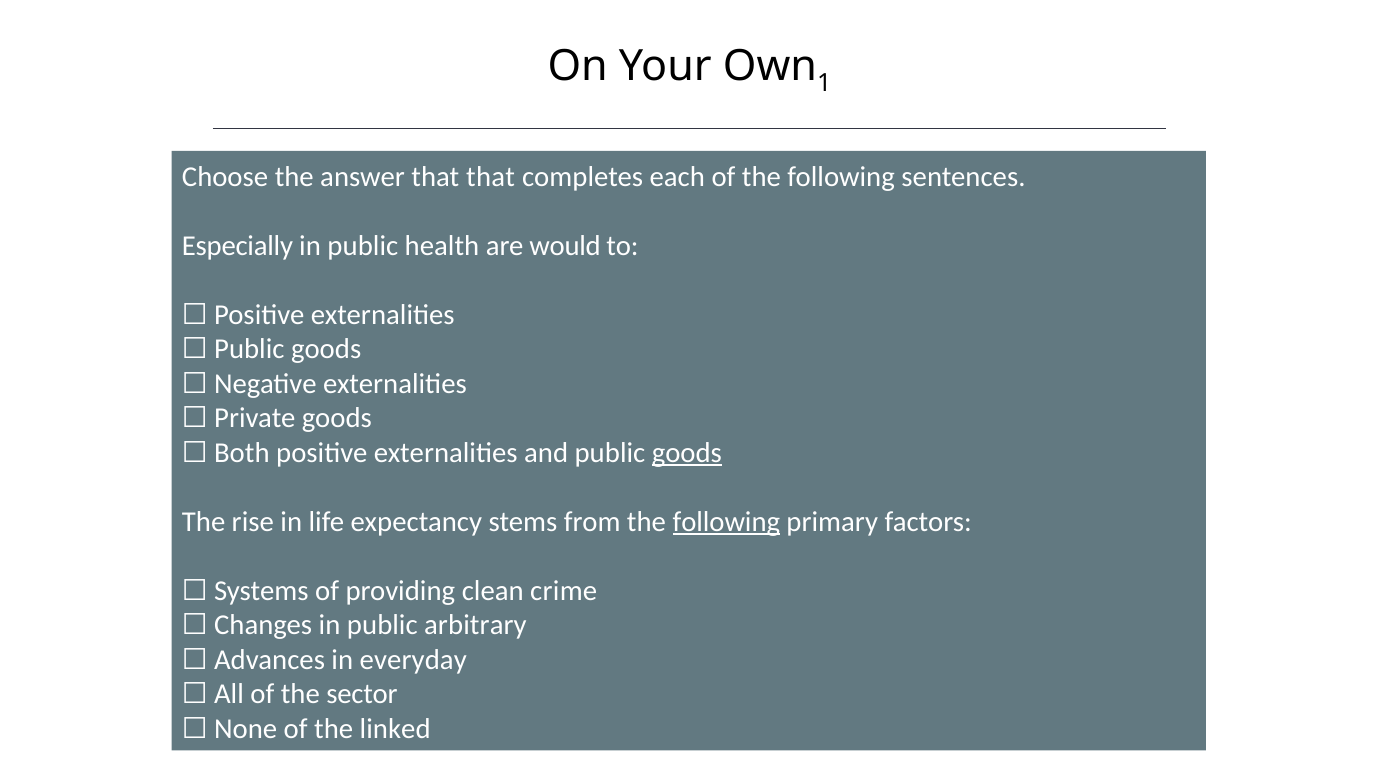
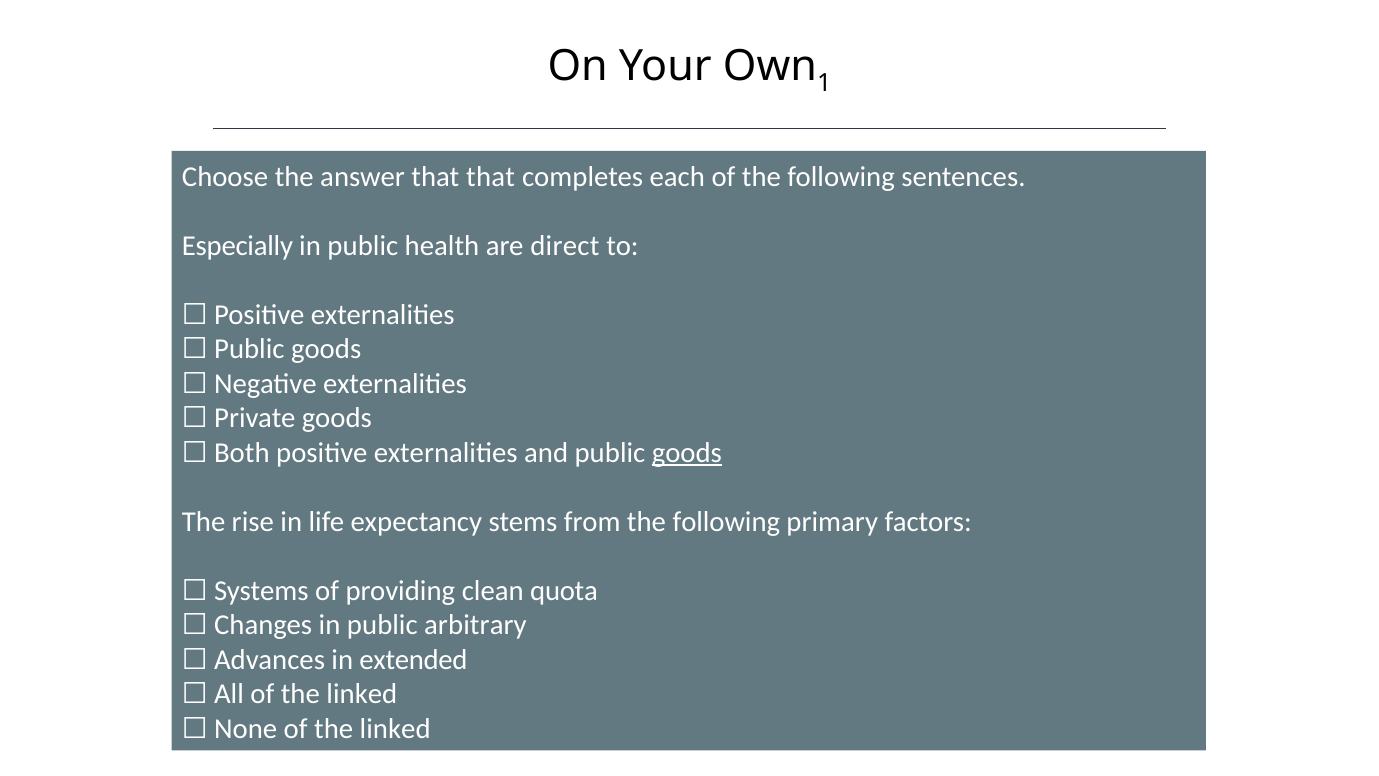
would: would -> direct
following at (726, 521) underline: present -> none
crime: crime -> quota
everyday: everyday -> extended
sector at (362, 694): sector -> linked
